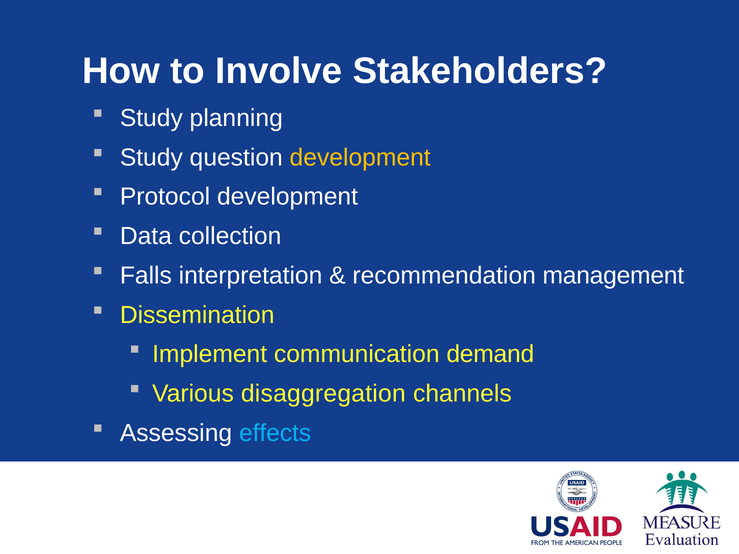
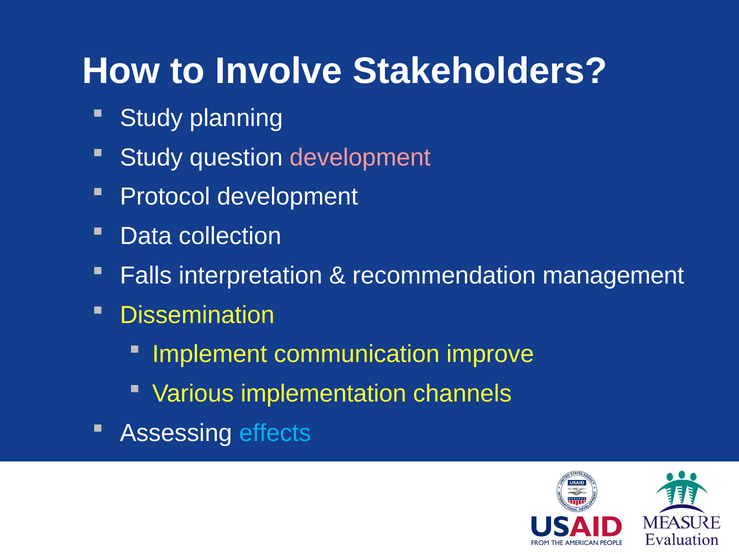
development at (360, 158) colour: yellow -> pink
demand: demand -> improve
disaggregation: disaggregation -> implementation
